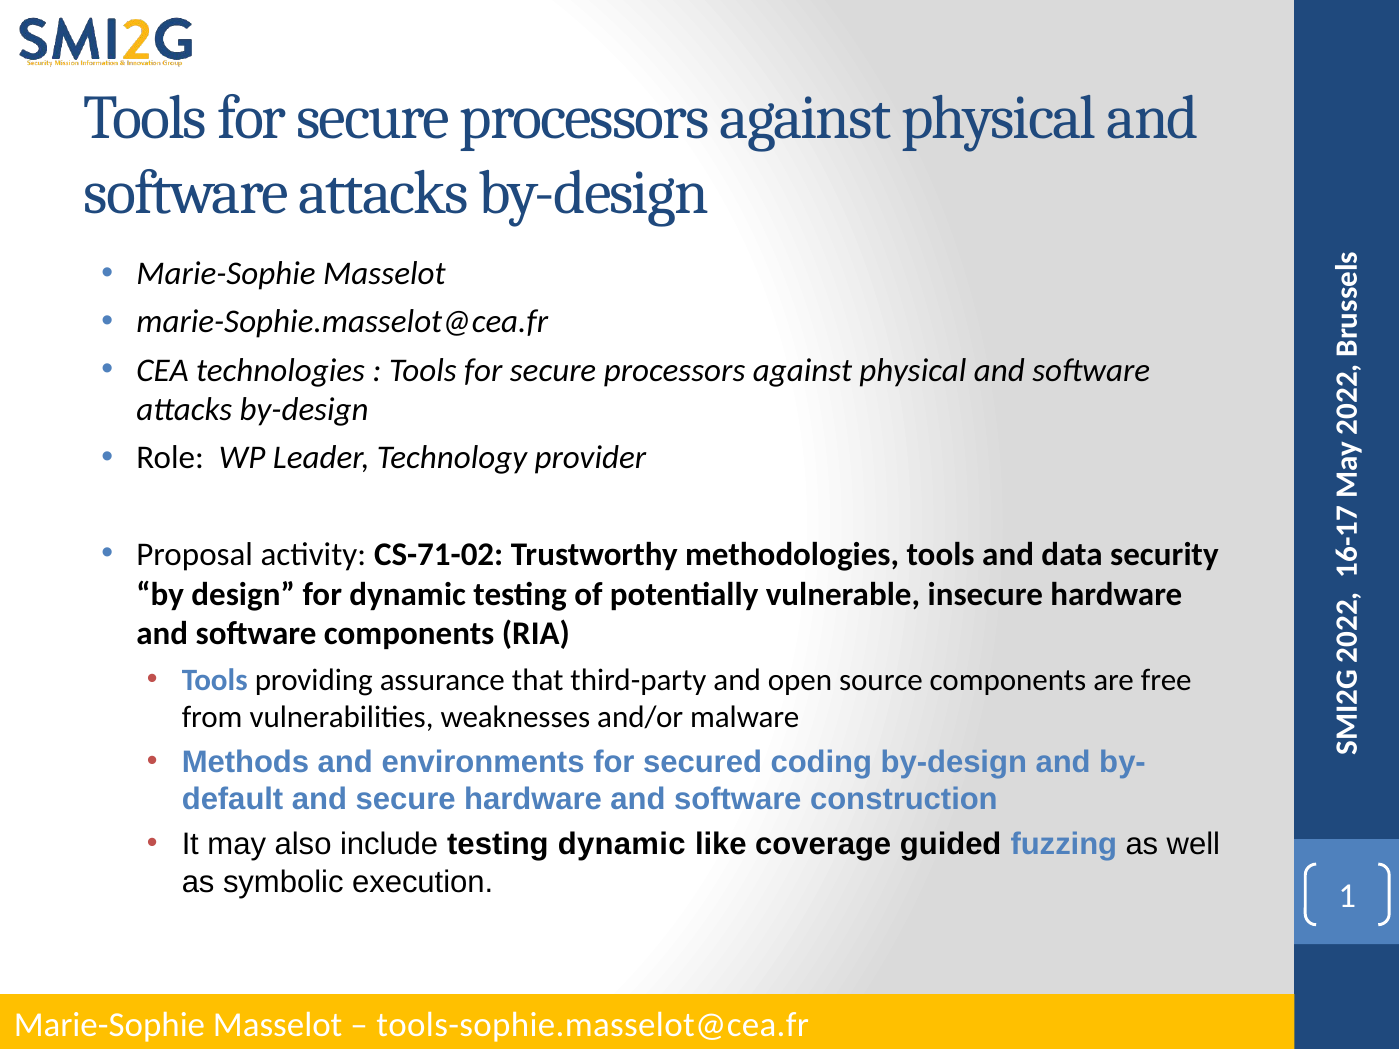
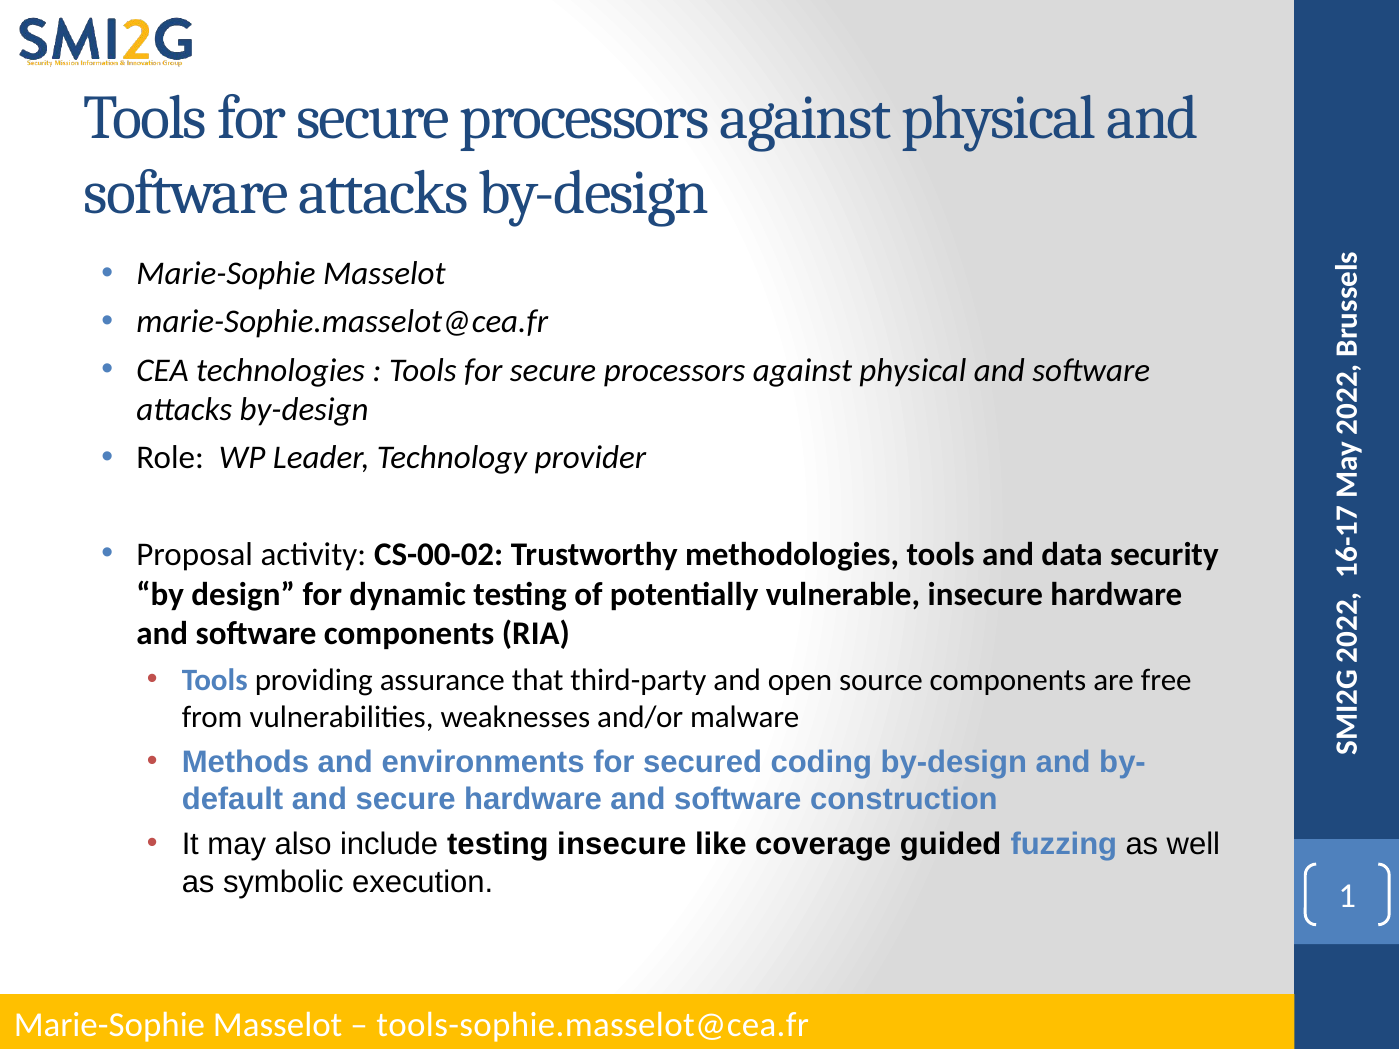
CS-71-02: CS-71-02 -> CS-00-02
testing dynamic: dynamic -> insecure
